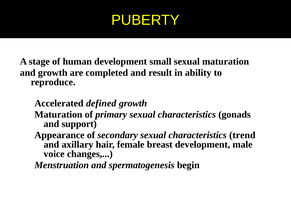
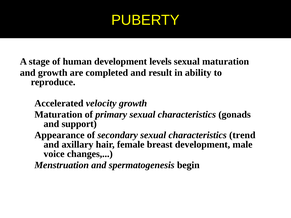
small: small -> levels
defined: defined -> velocity
